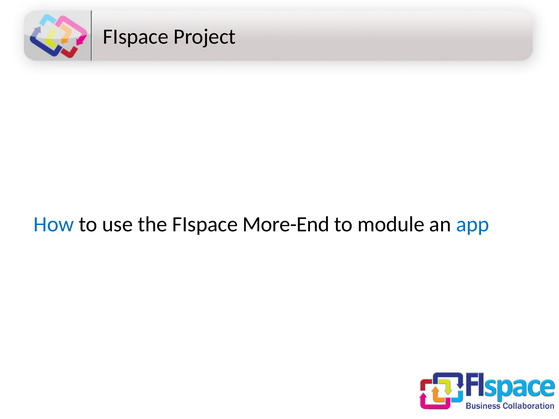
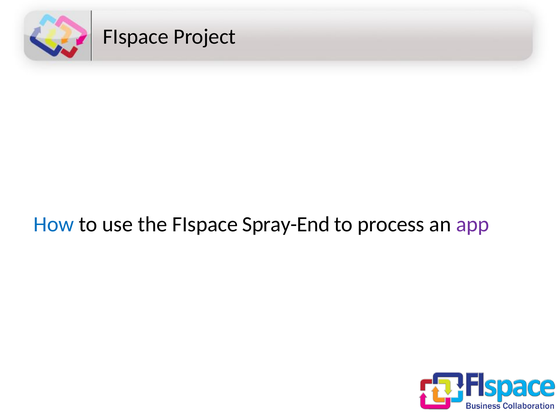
More-End: More-End -> Spray-End
module: module -> process
app colour: blue -> purple
